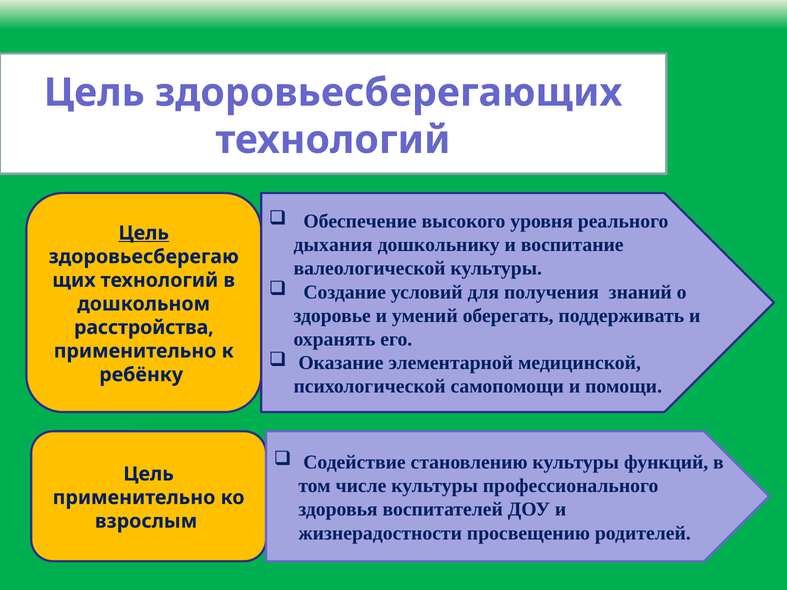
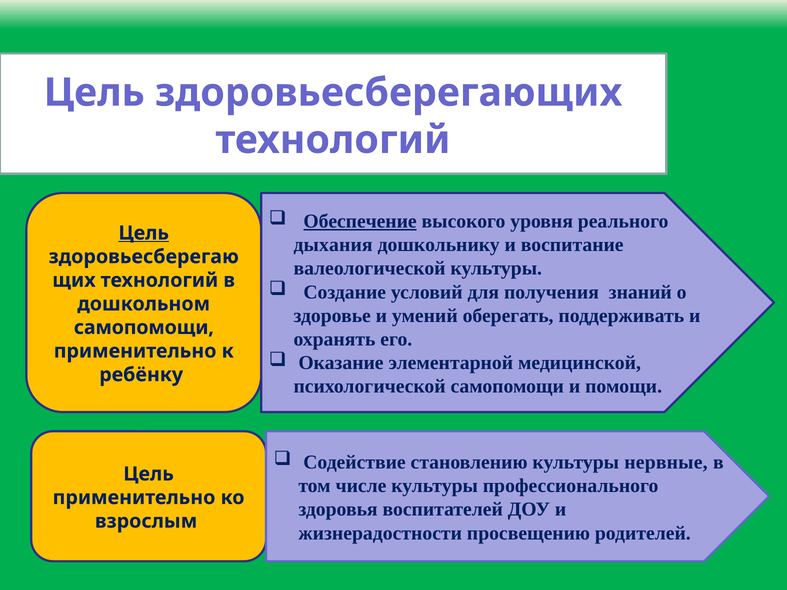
Обеспечение underline: none -> present
расстройства at (144, 328): расстройства -> самопомощи
функций: функций -> нервные
